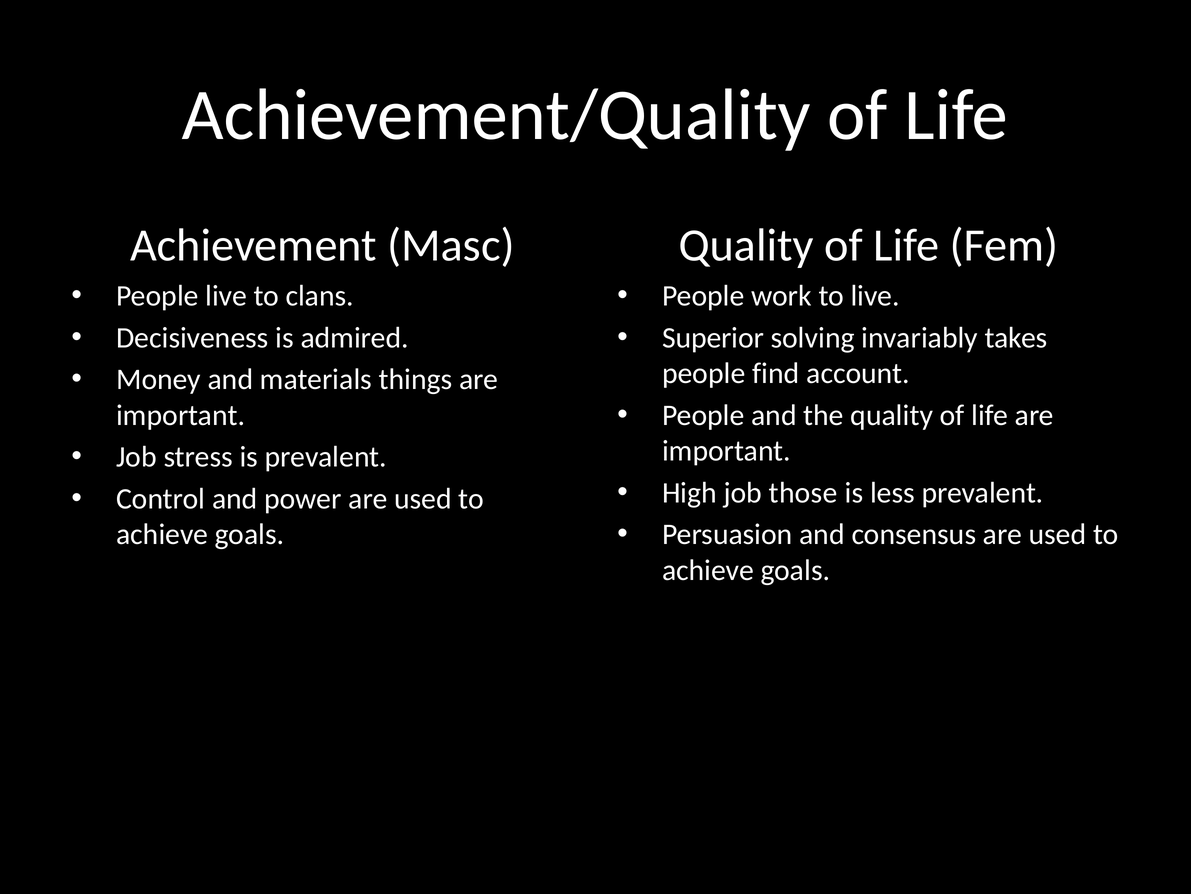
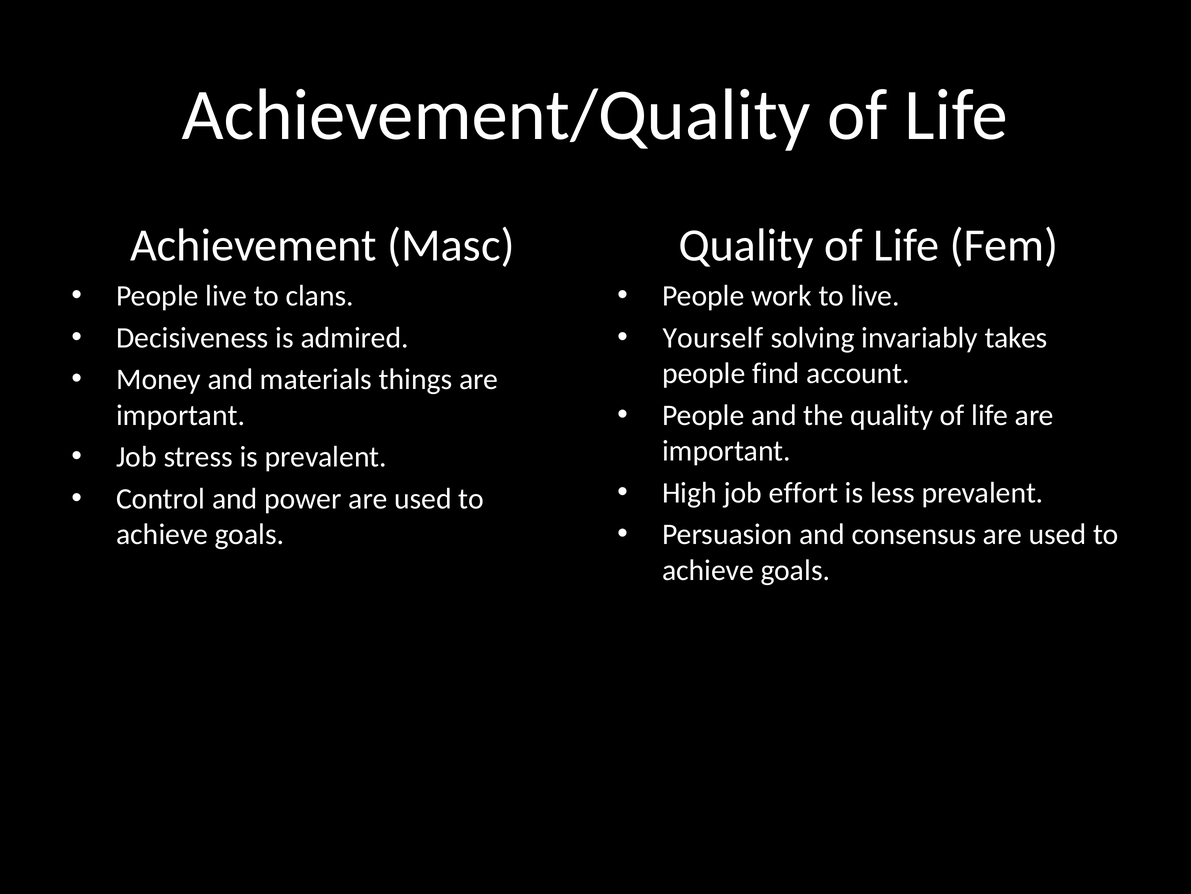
Superior: Superior -> Yourself
those: those -> effort
